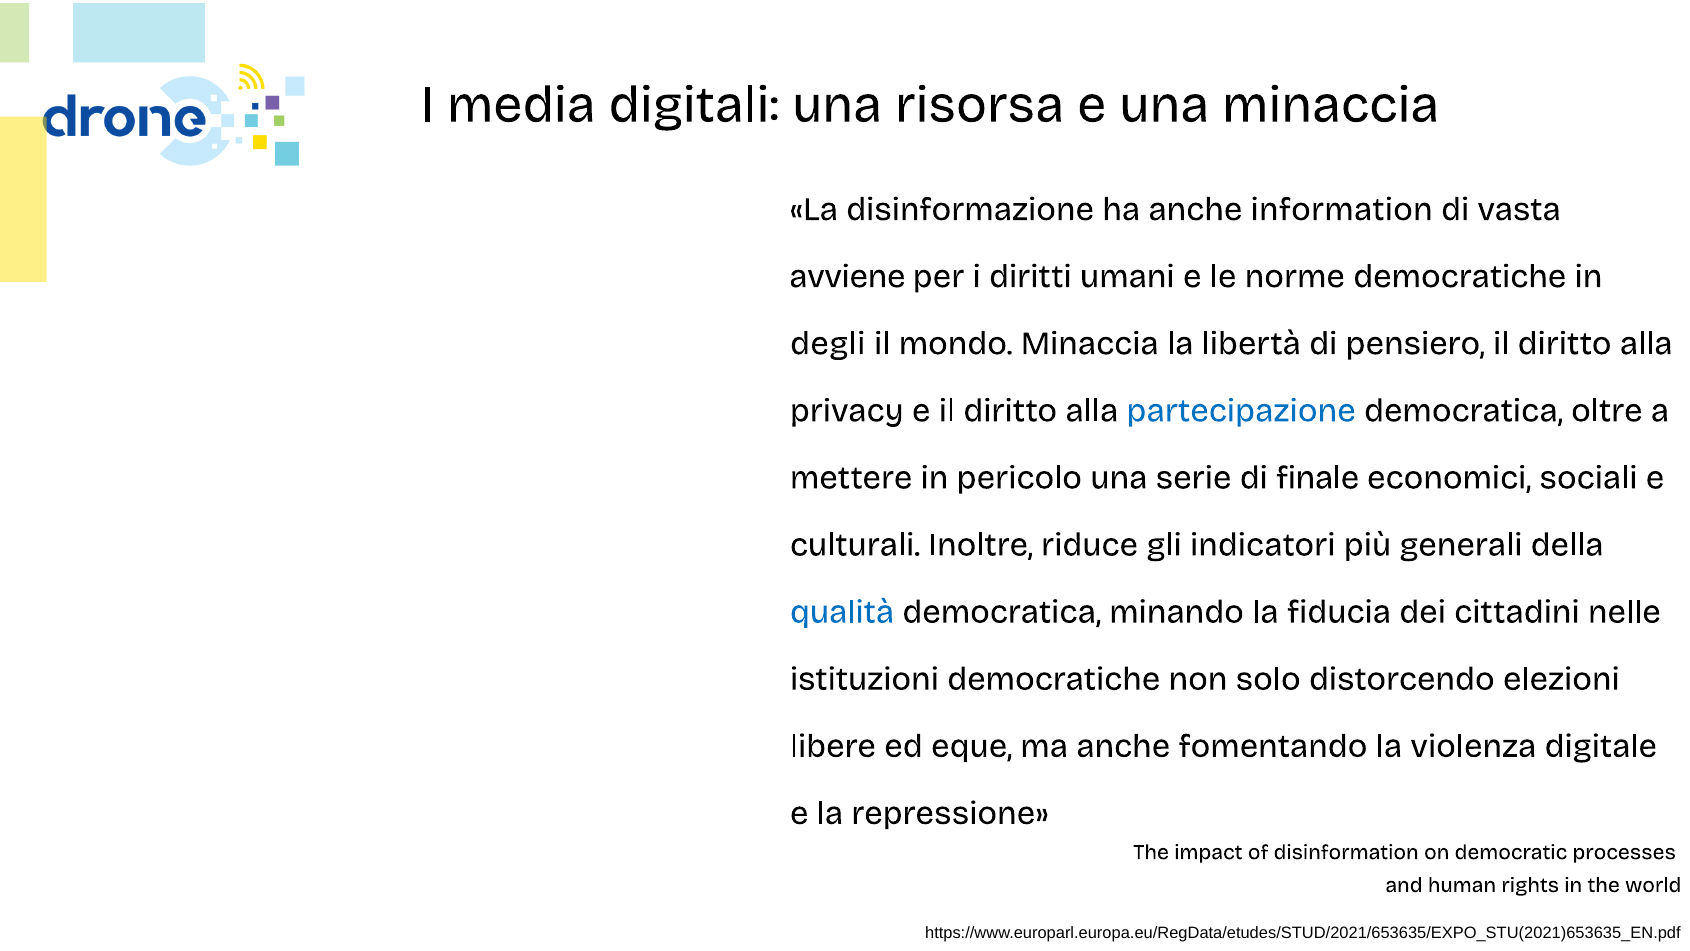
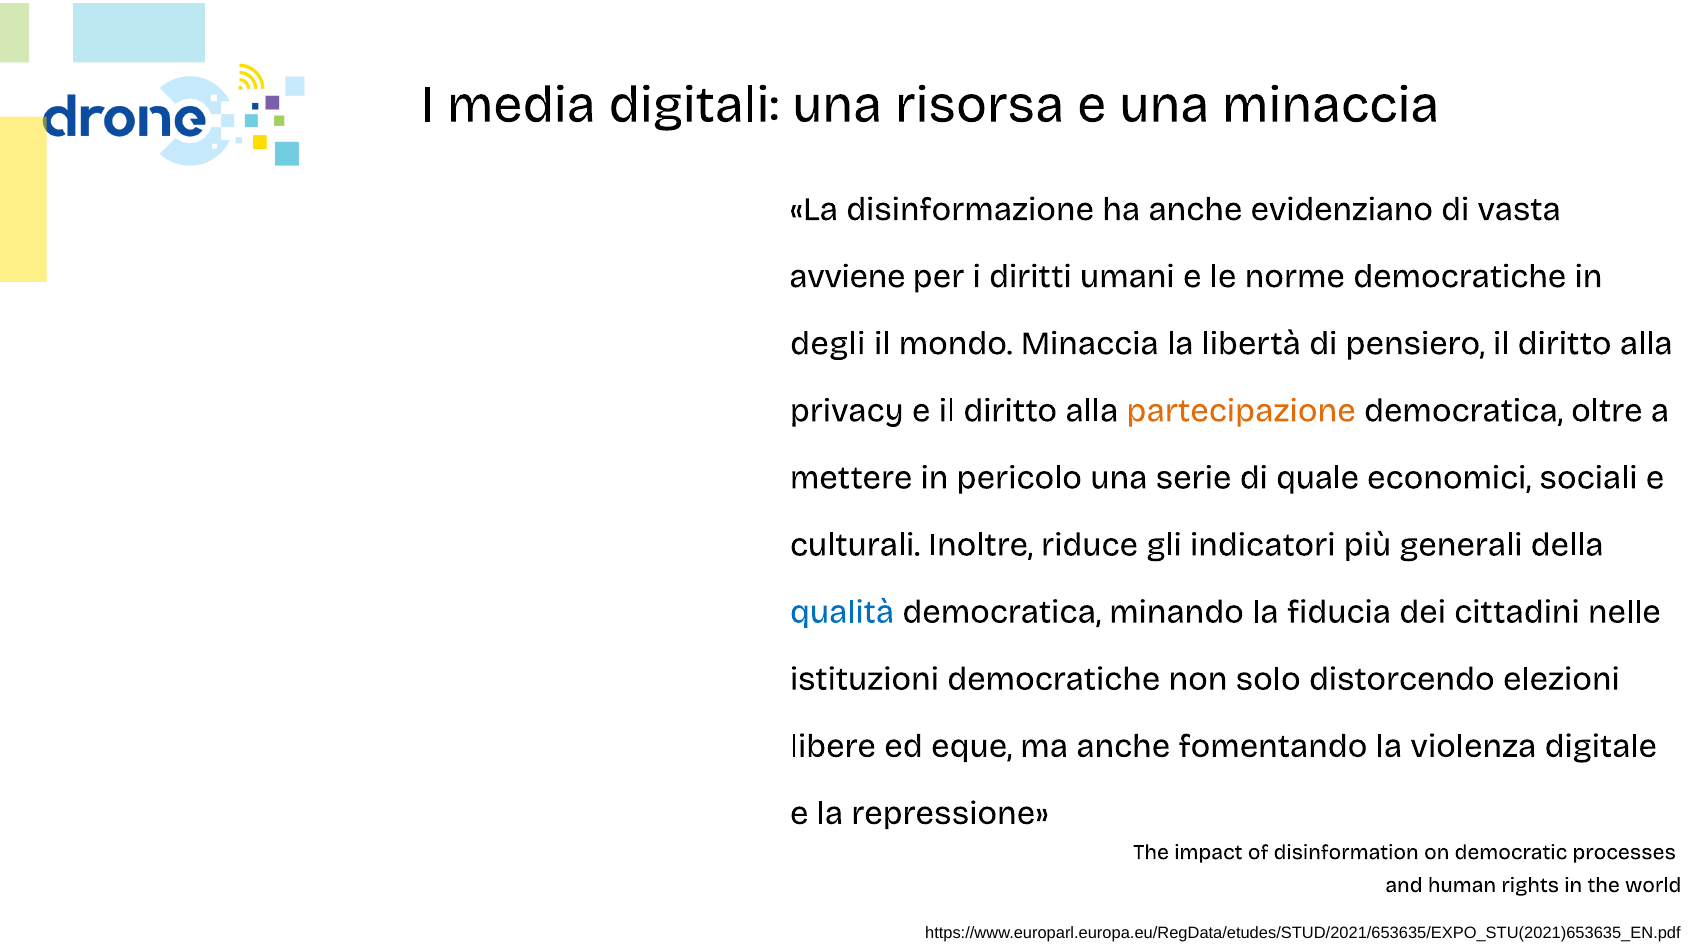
information: information -> evidenziano
partecipazione colour: blue -> orange
finale: finale -> quale
